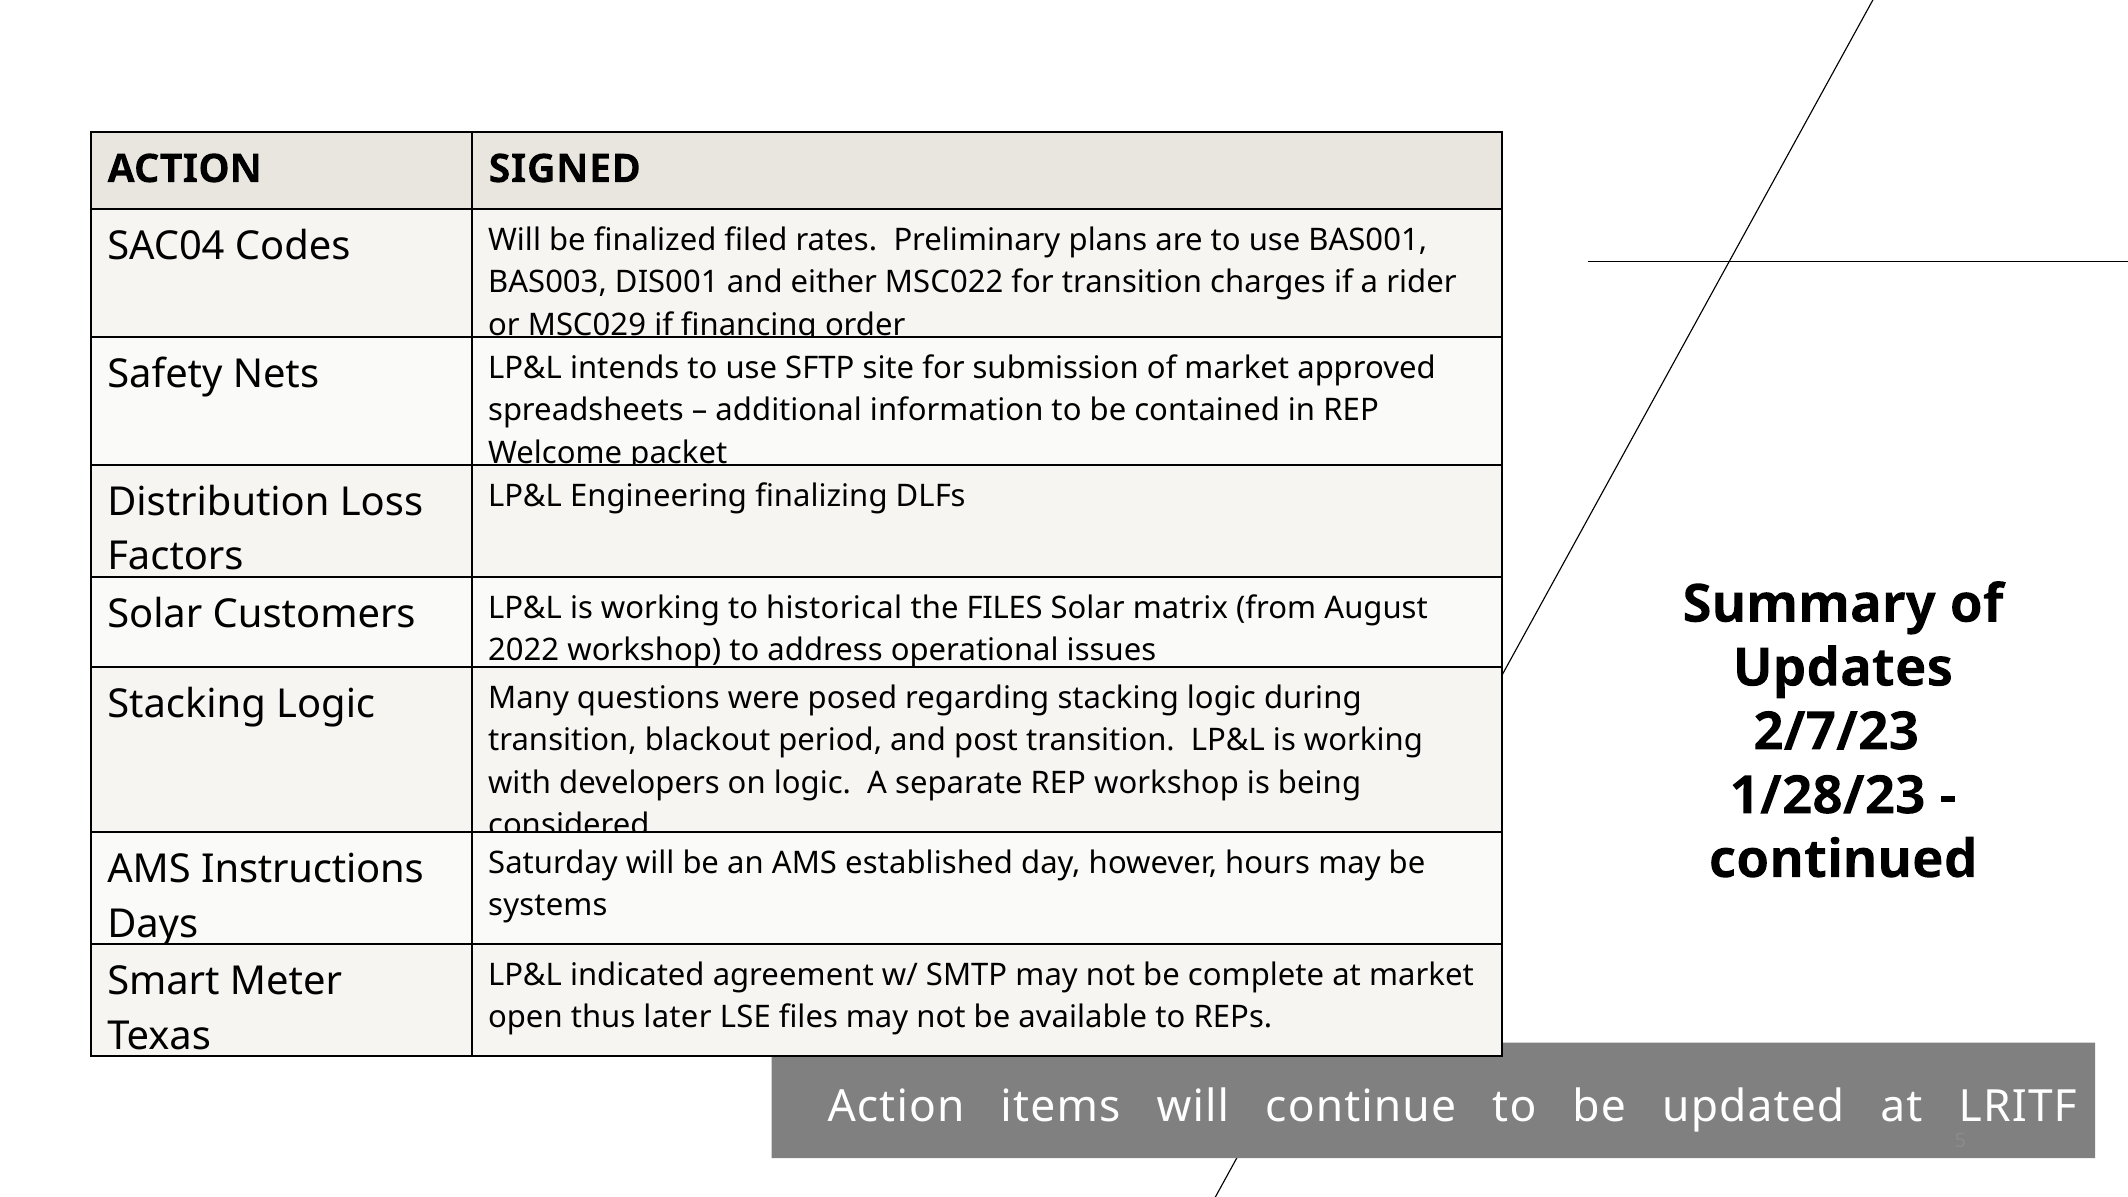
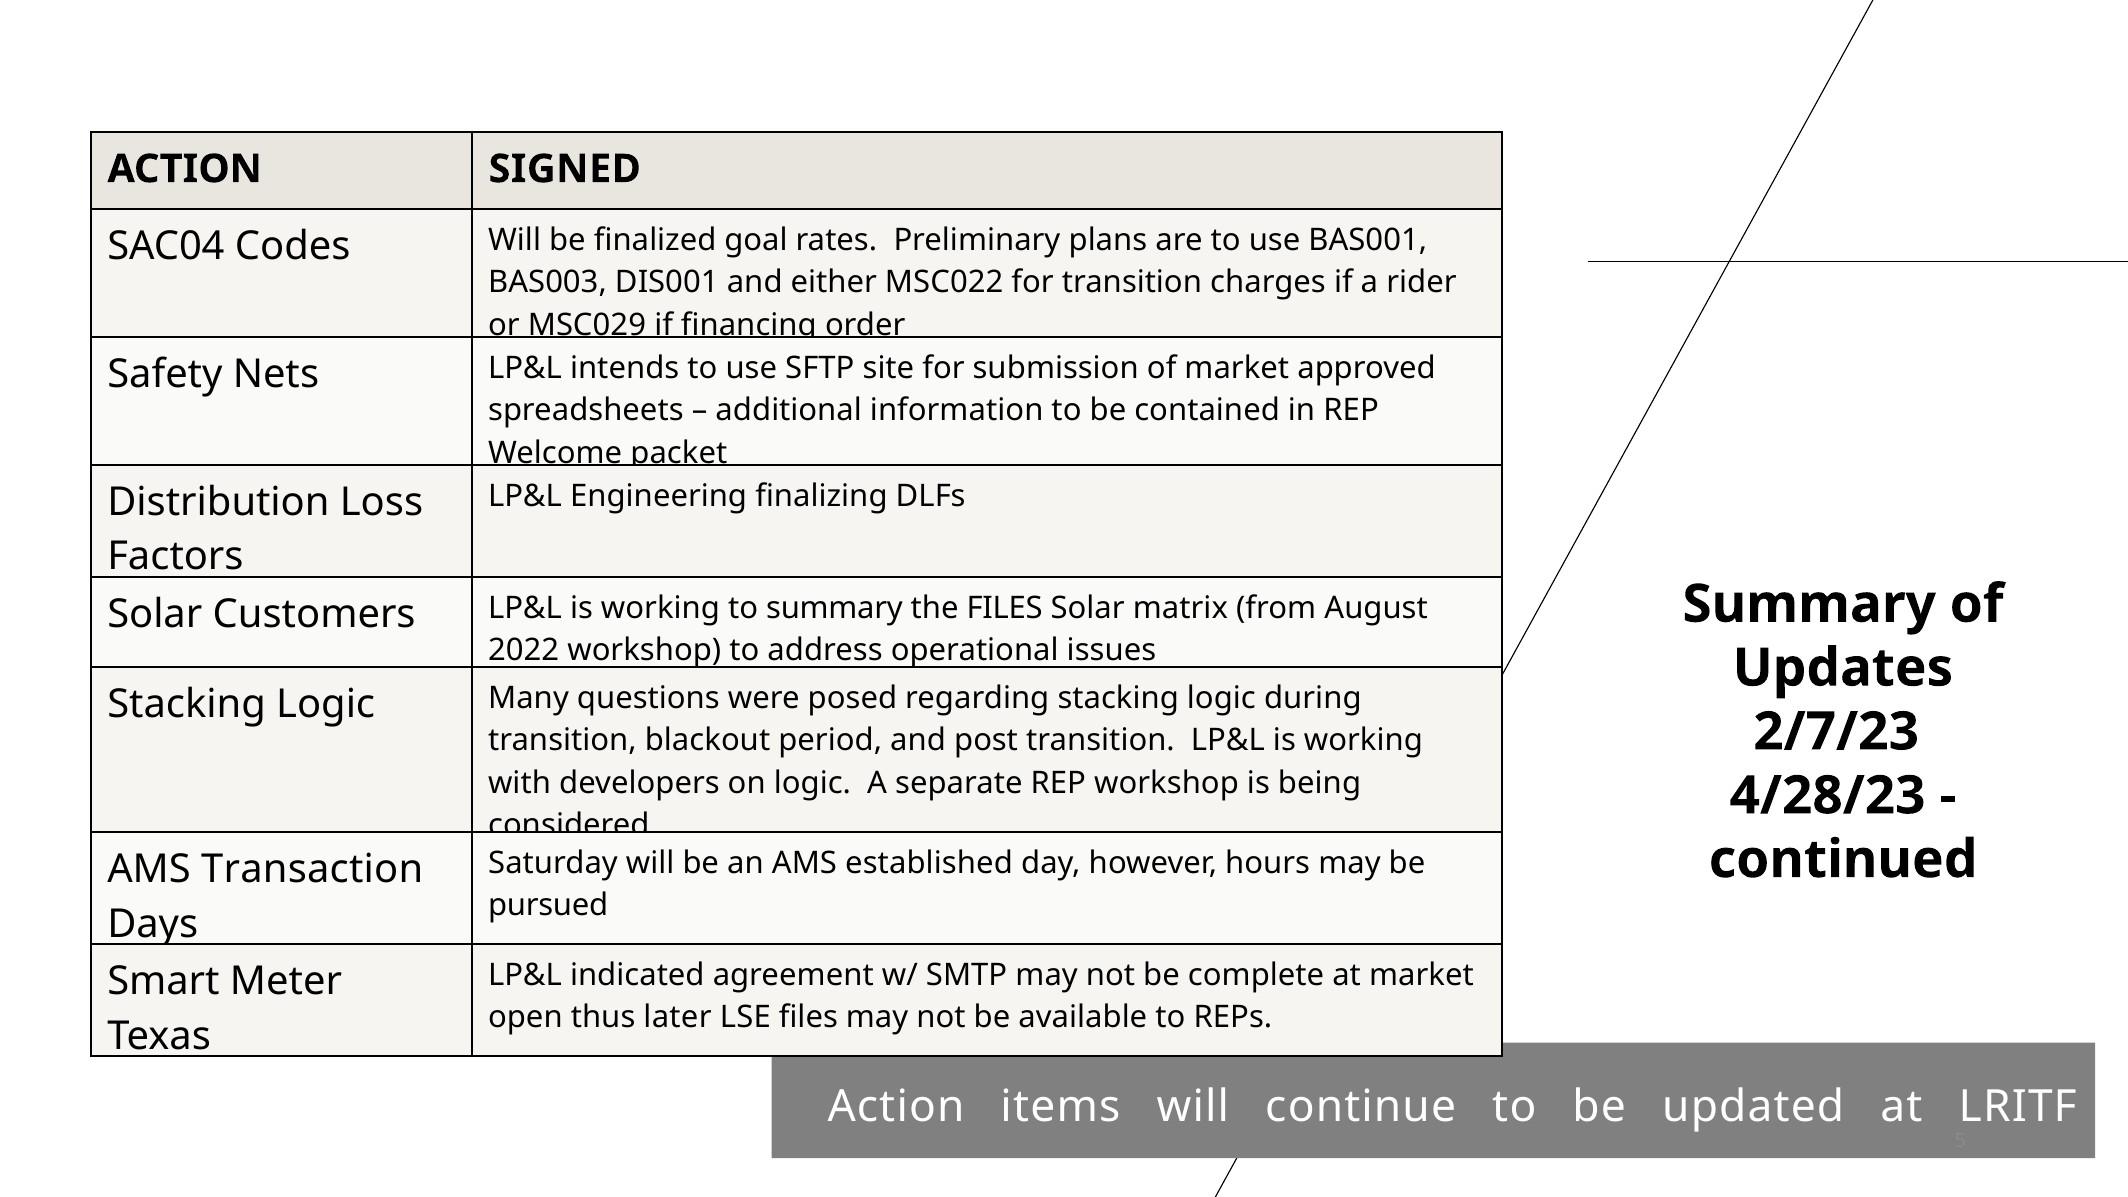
filed: filed -> goal
to historical: historical -> summary
1/28/23: 1/28/23 -> 4/28/23
Instructions: Instructions -> Transaction
systems: systems -> pursued
